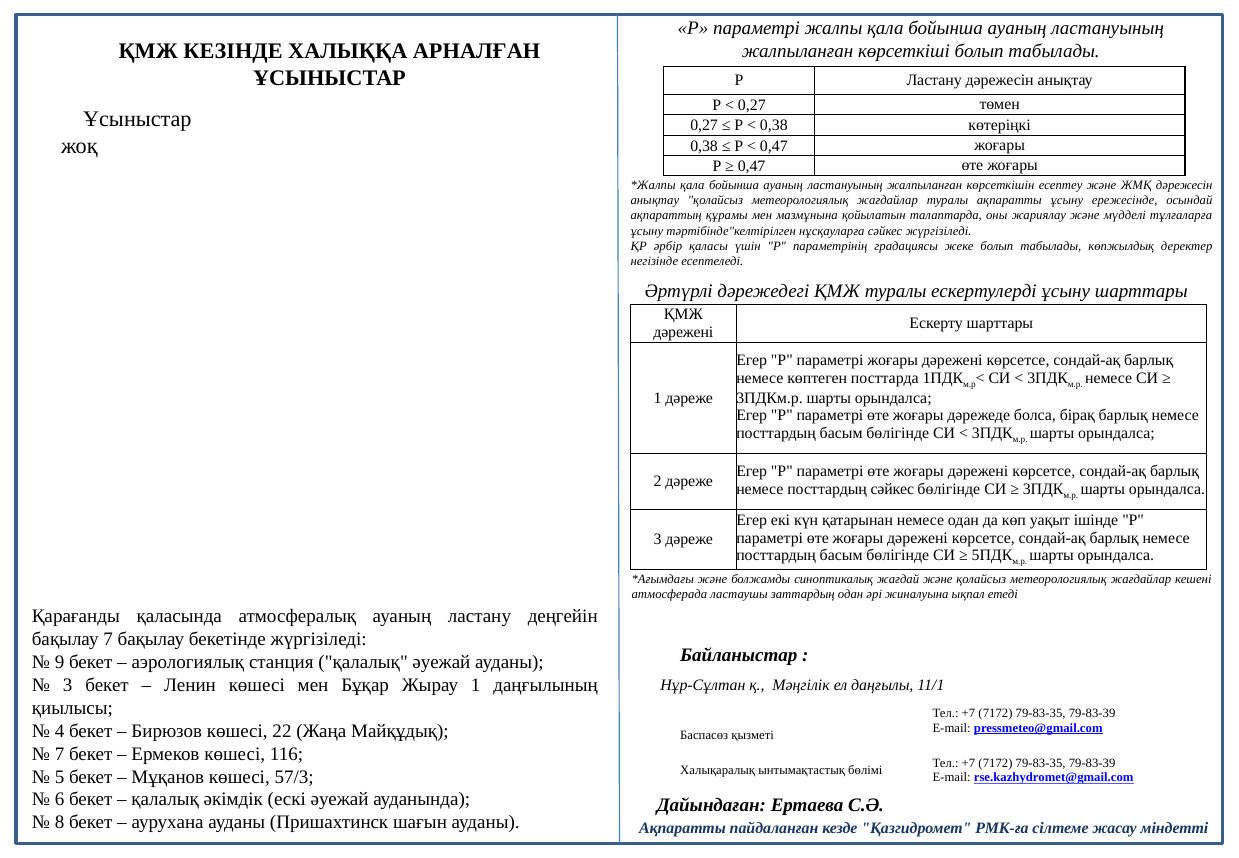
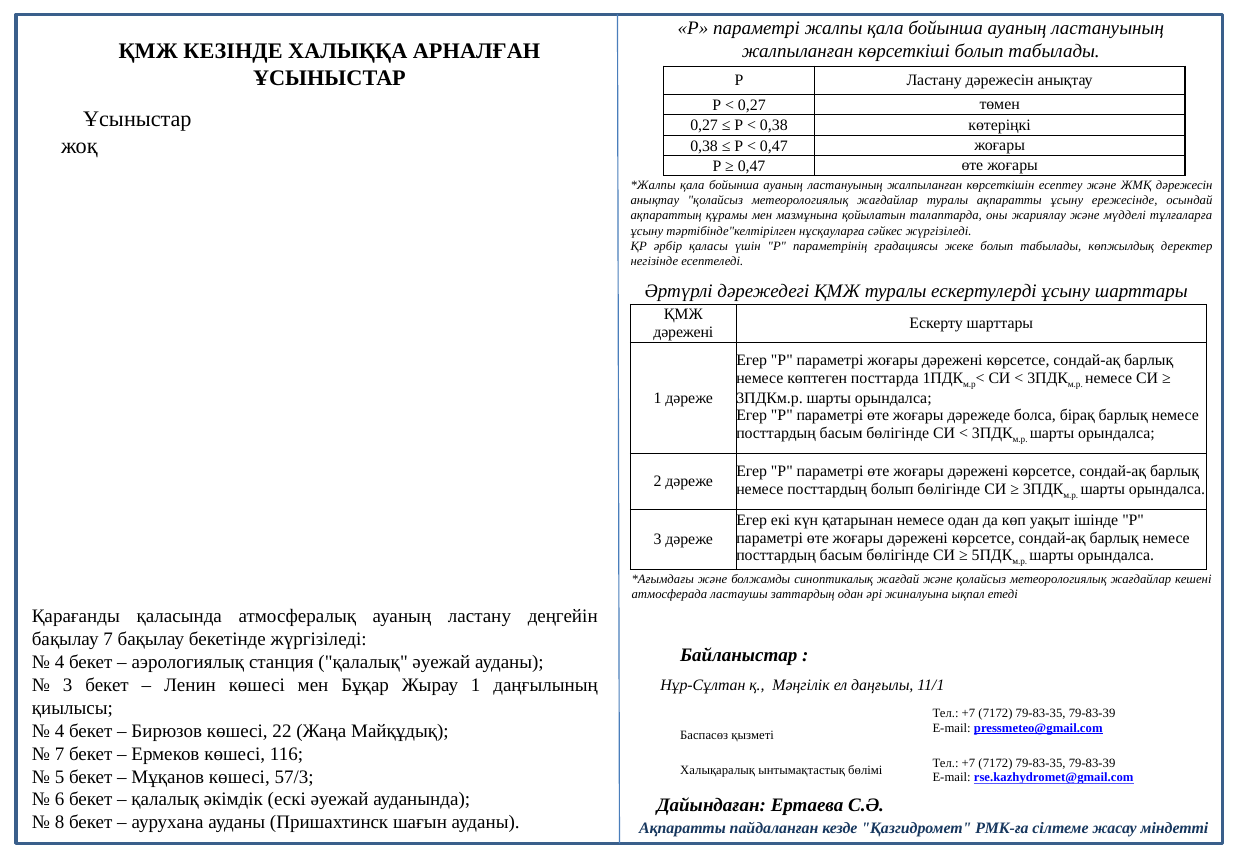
посттардың сәйкес: сәйкес -> болып
9 at (60, 662): 9 -> 4
